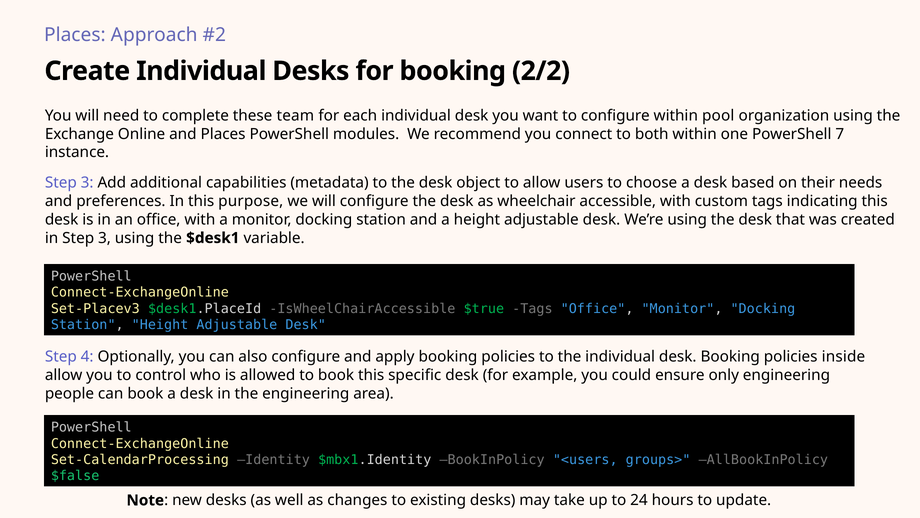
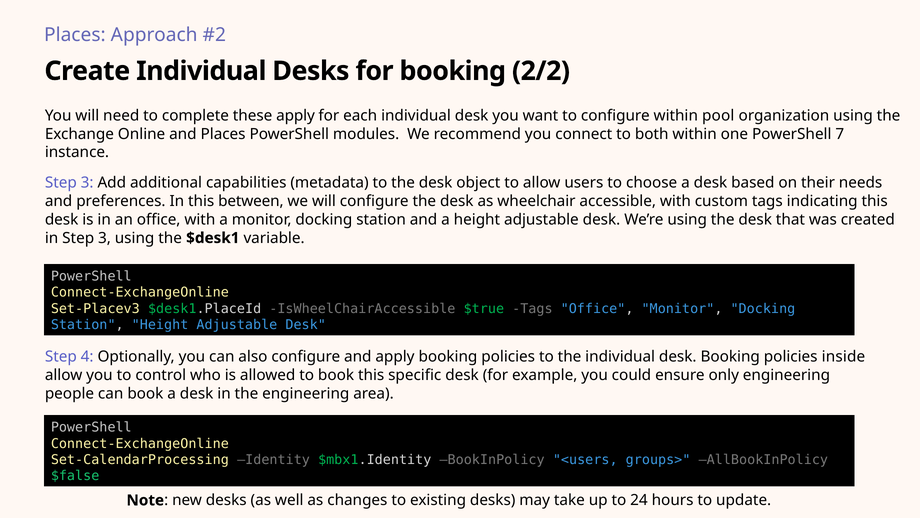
these team: team -> apply
purpose: purpose -> between
